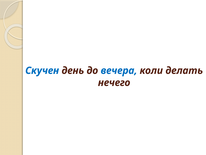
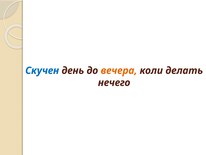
вечера colour: blue -> orange
